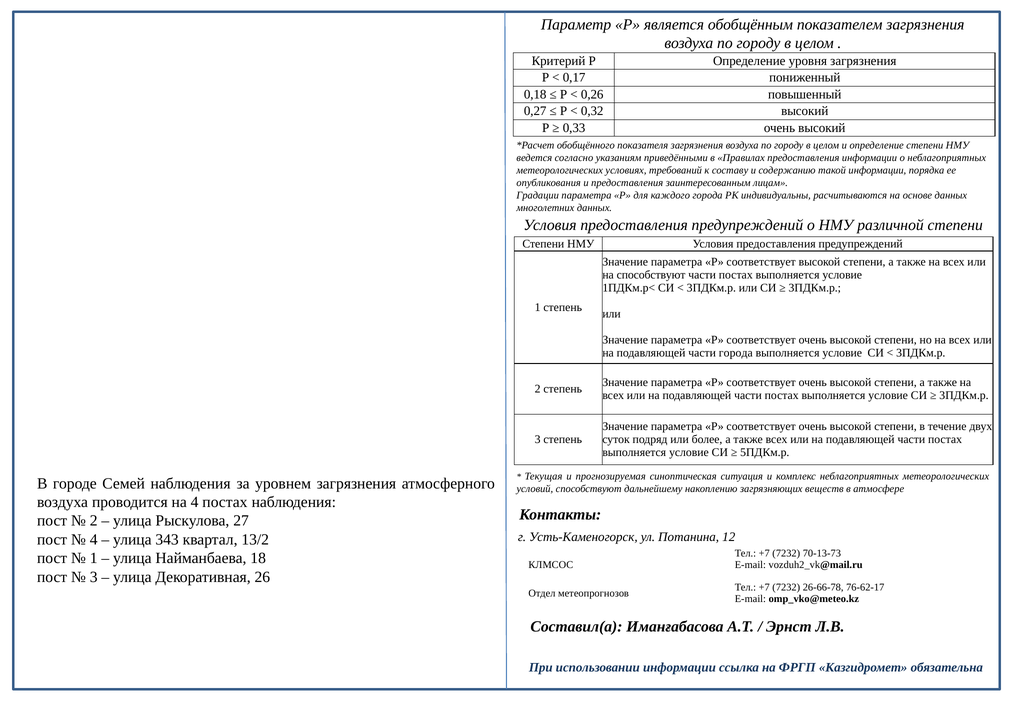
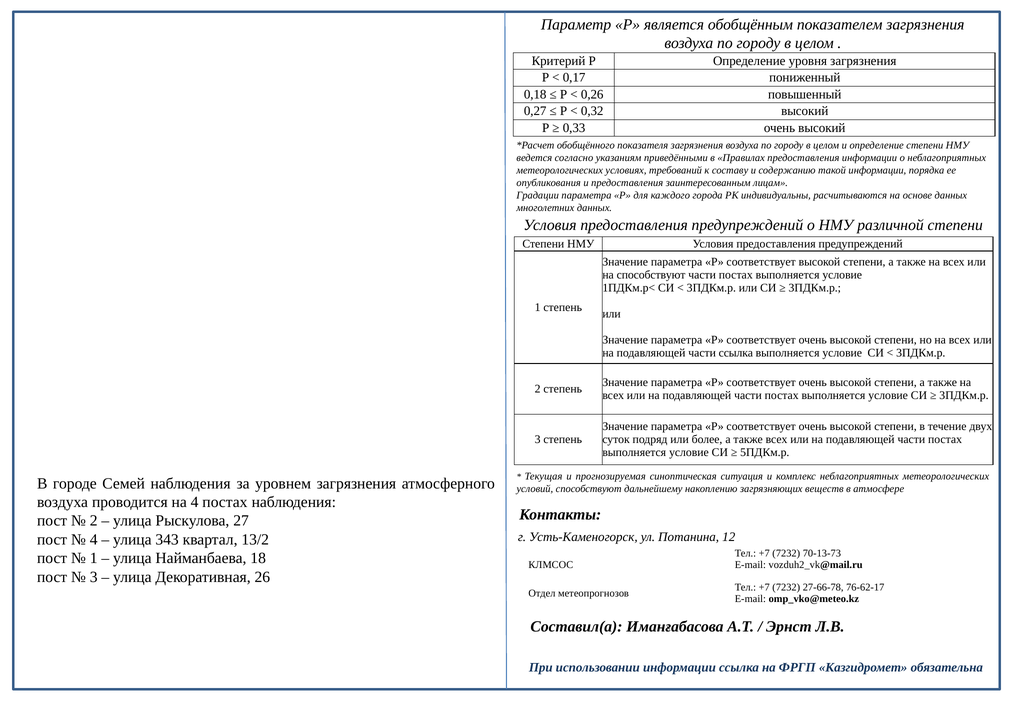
части города: города -> ссылка
26-66-78: 26-66-78 -> 27-66-78
